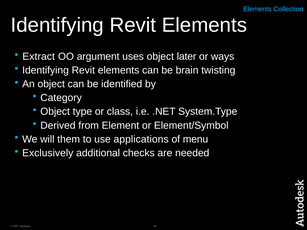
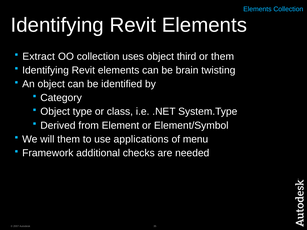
OO argument: argument -> collection
later: later -> third
or ways: ways -> them
Exclusively: Exclusively -> Framework
